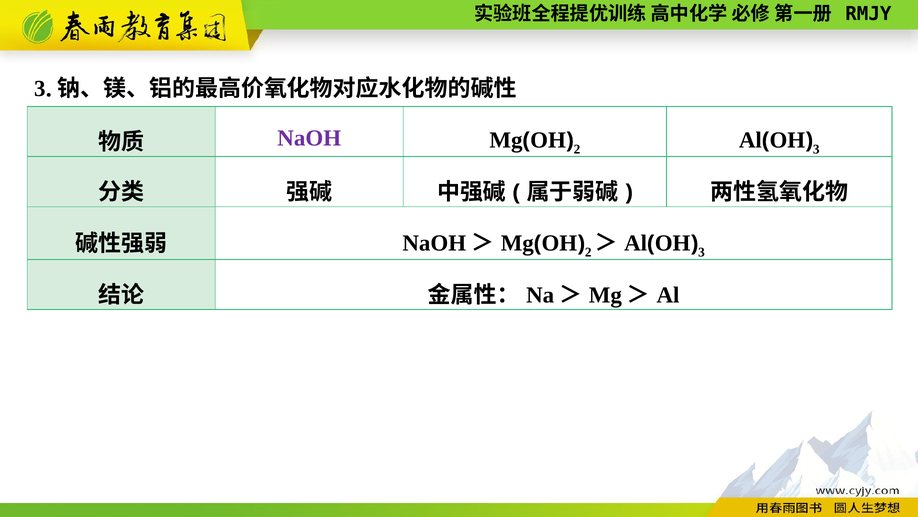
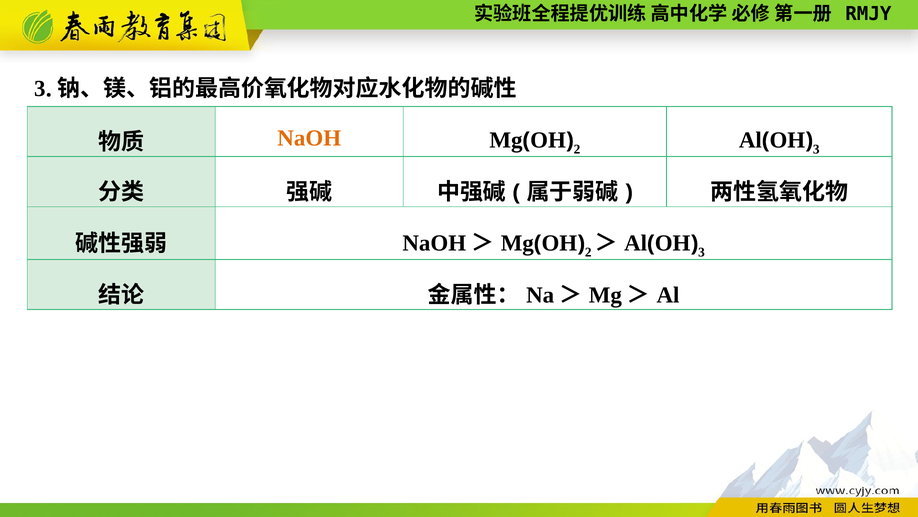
NaOH colour: purple -> orange
